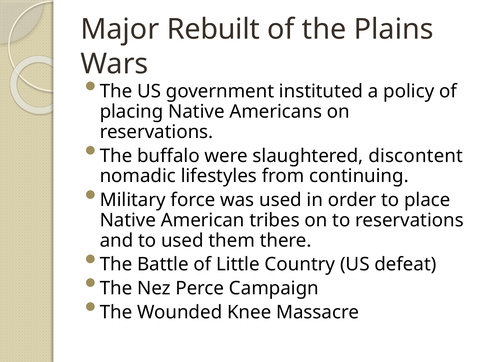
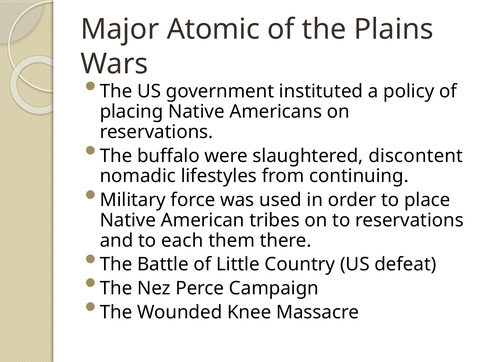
Rebuilt: Rebuilt -> Atomic
to used: used -> each
